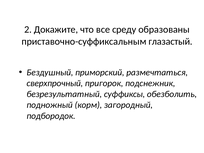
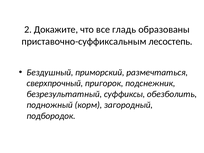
среду: среду -> гладь
глазастый: глазастый -> лесостепь
